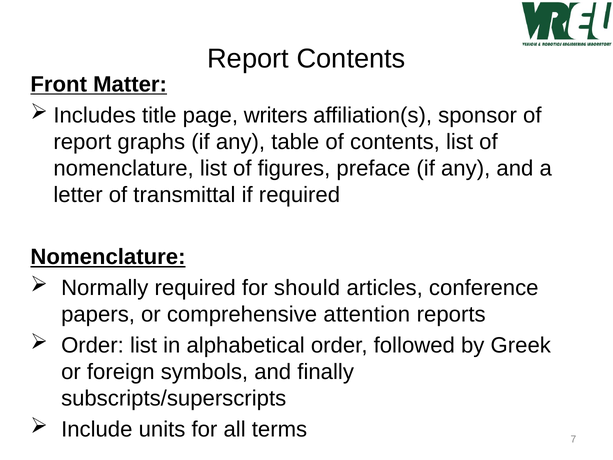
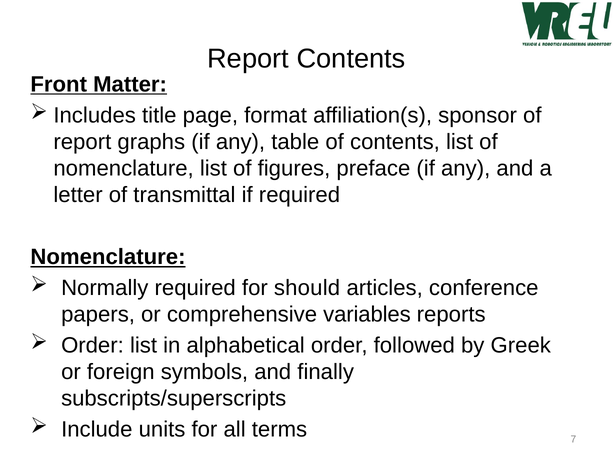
writers: writers -> format
attention: attention -> variables
